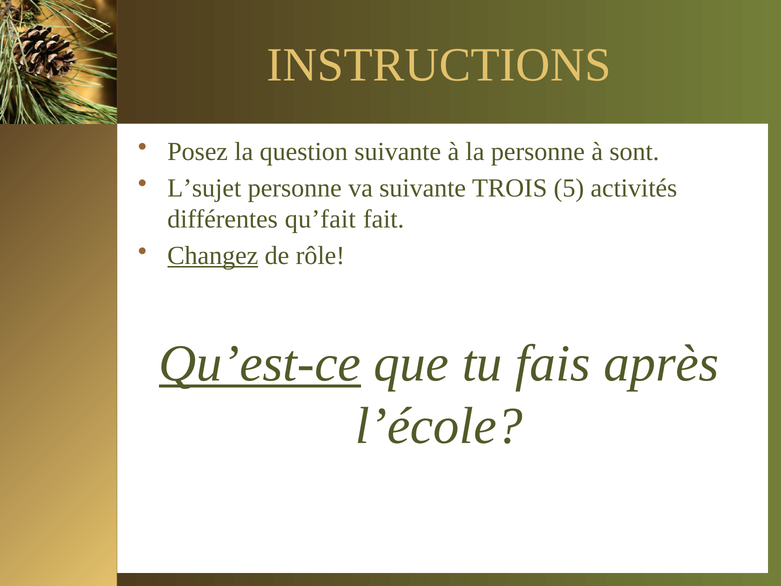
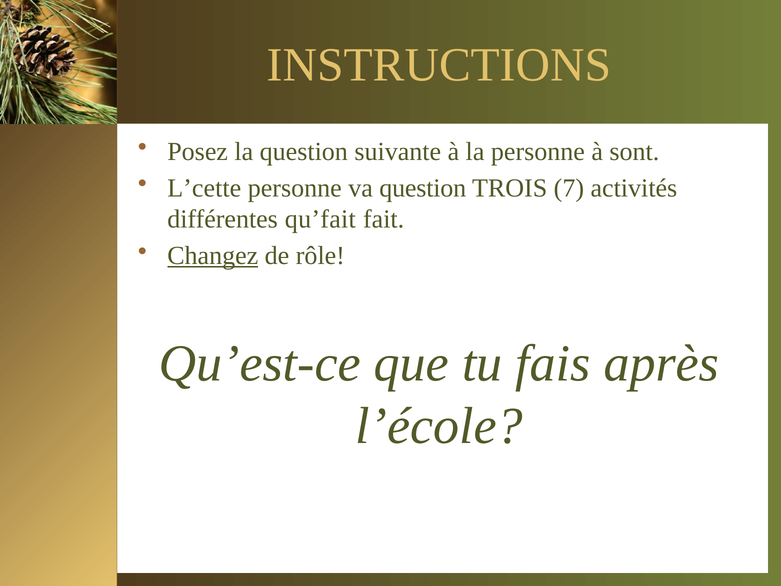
L’sujet: L’sujet -> L’cette
va suivante: suivante -> question
5: 5 -> 7
Qu’est-ce underline: present -> none
